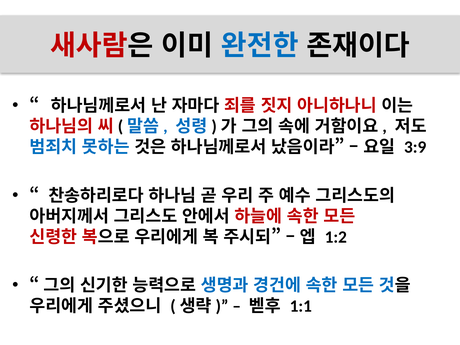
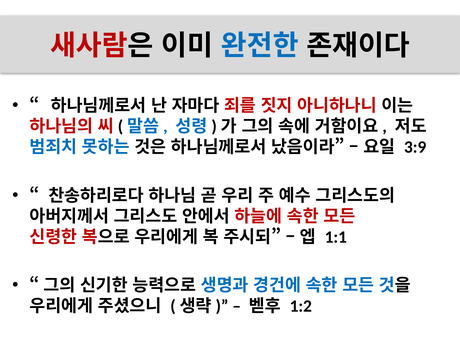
1:2: 1:2 -> 1:1
1:1: 1:1 -> 1:2
